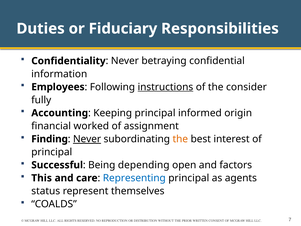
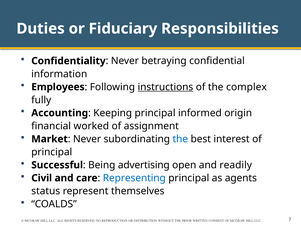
consider: consider -> complex
Finding: Finding -> Market
Never at (87, 139) underline: present -> none
the at (180, 139) colour: orange -> blue
depending: depending -> advertising
factors: factors -> readily
This: This -> Civil
